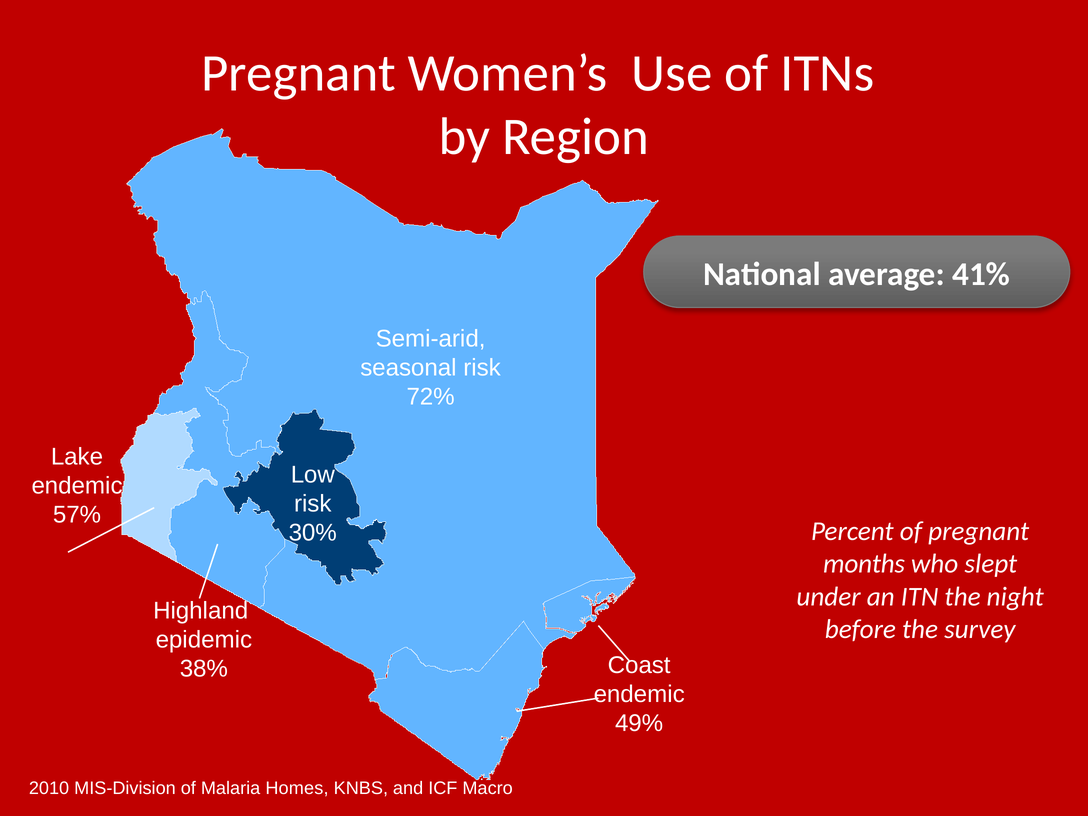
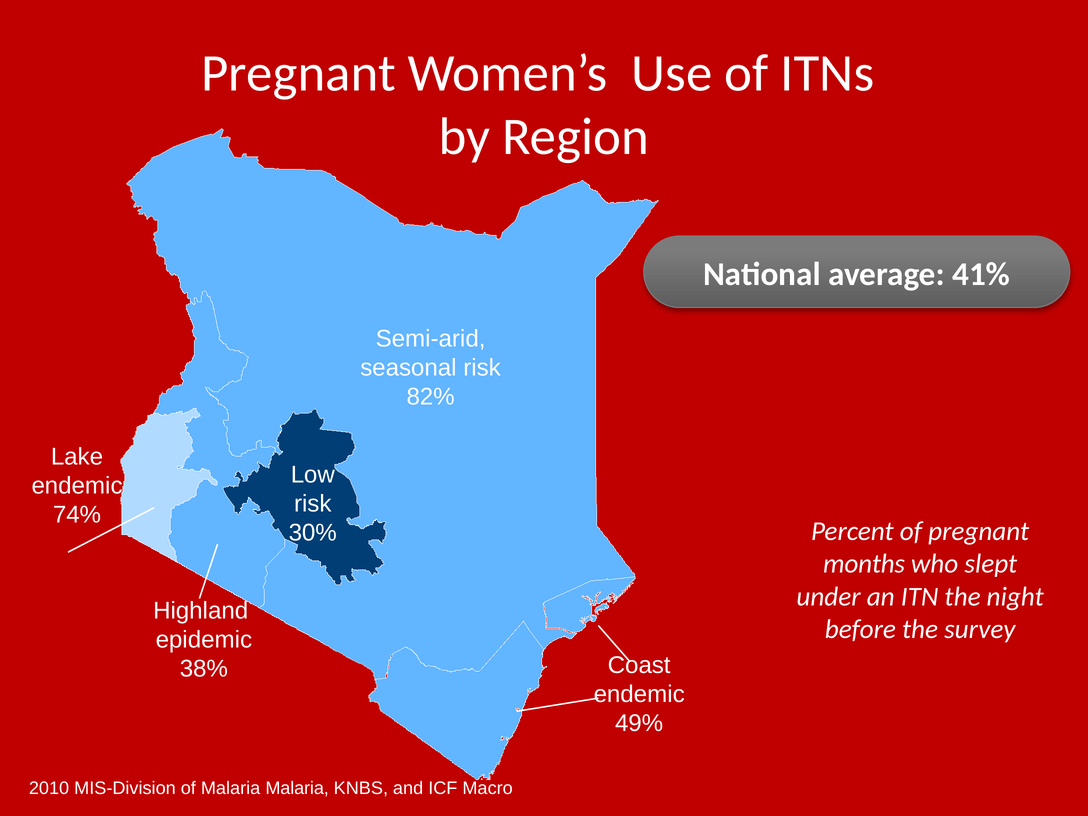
72%: 72% -> 82%
57%: 57% -> 74%
Malaria Homes: Homes -> Malaria
